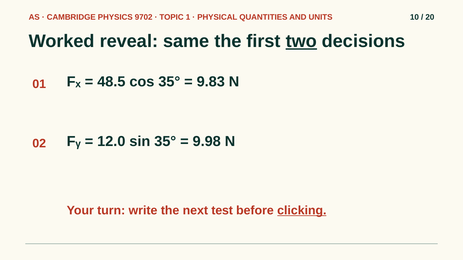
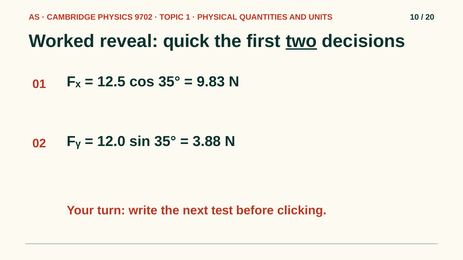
same: same -> quick
48.5: 48.5 -> 12.5
9.98: 9.98 -> 3.88
clicking underline: present -> none
